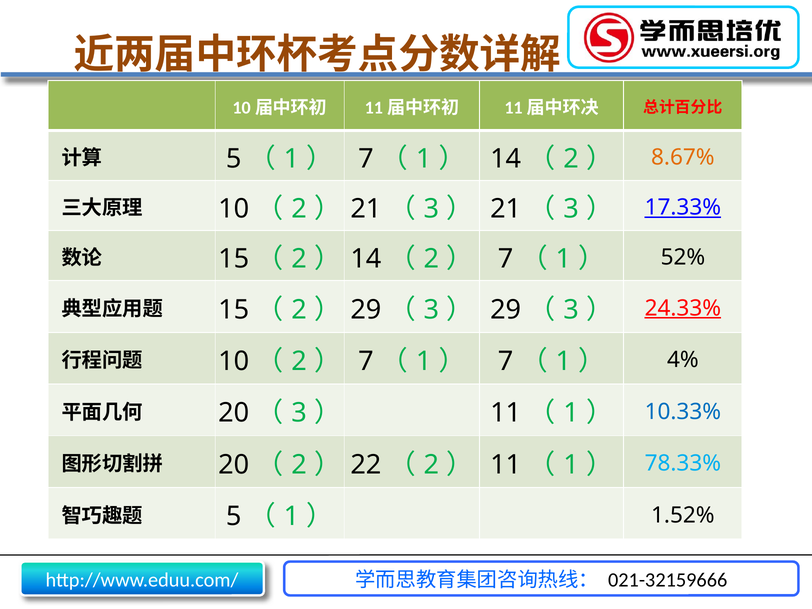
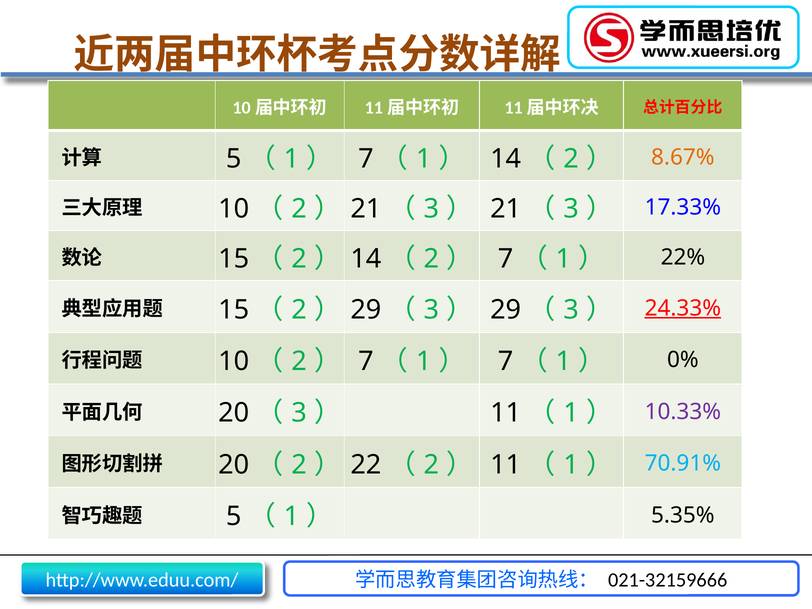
17.33% underline: present -> none
52%: 52% -> 22%
4%: 4% -> 0%
10.33% colour: blue -> purple
78.33%: 78.33% -> 70.91%
1.52%: 1.52% -> 5.35%
